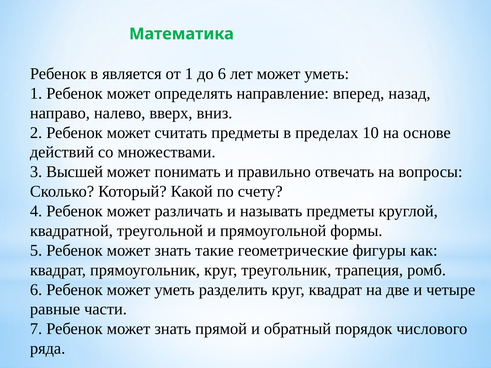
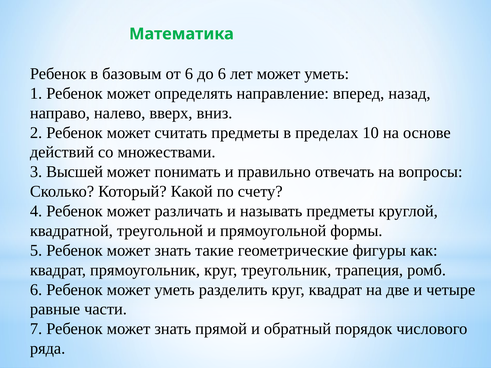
является: является -> базовым
от 1: 1 -> 6
